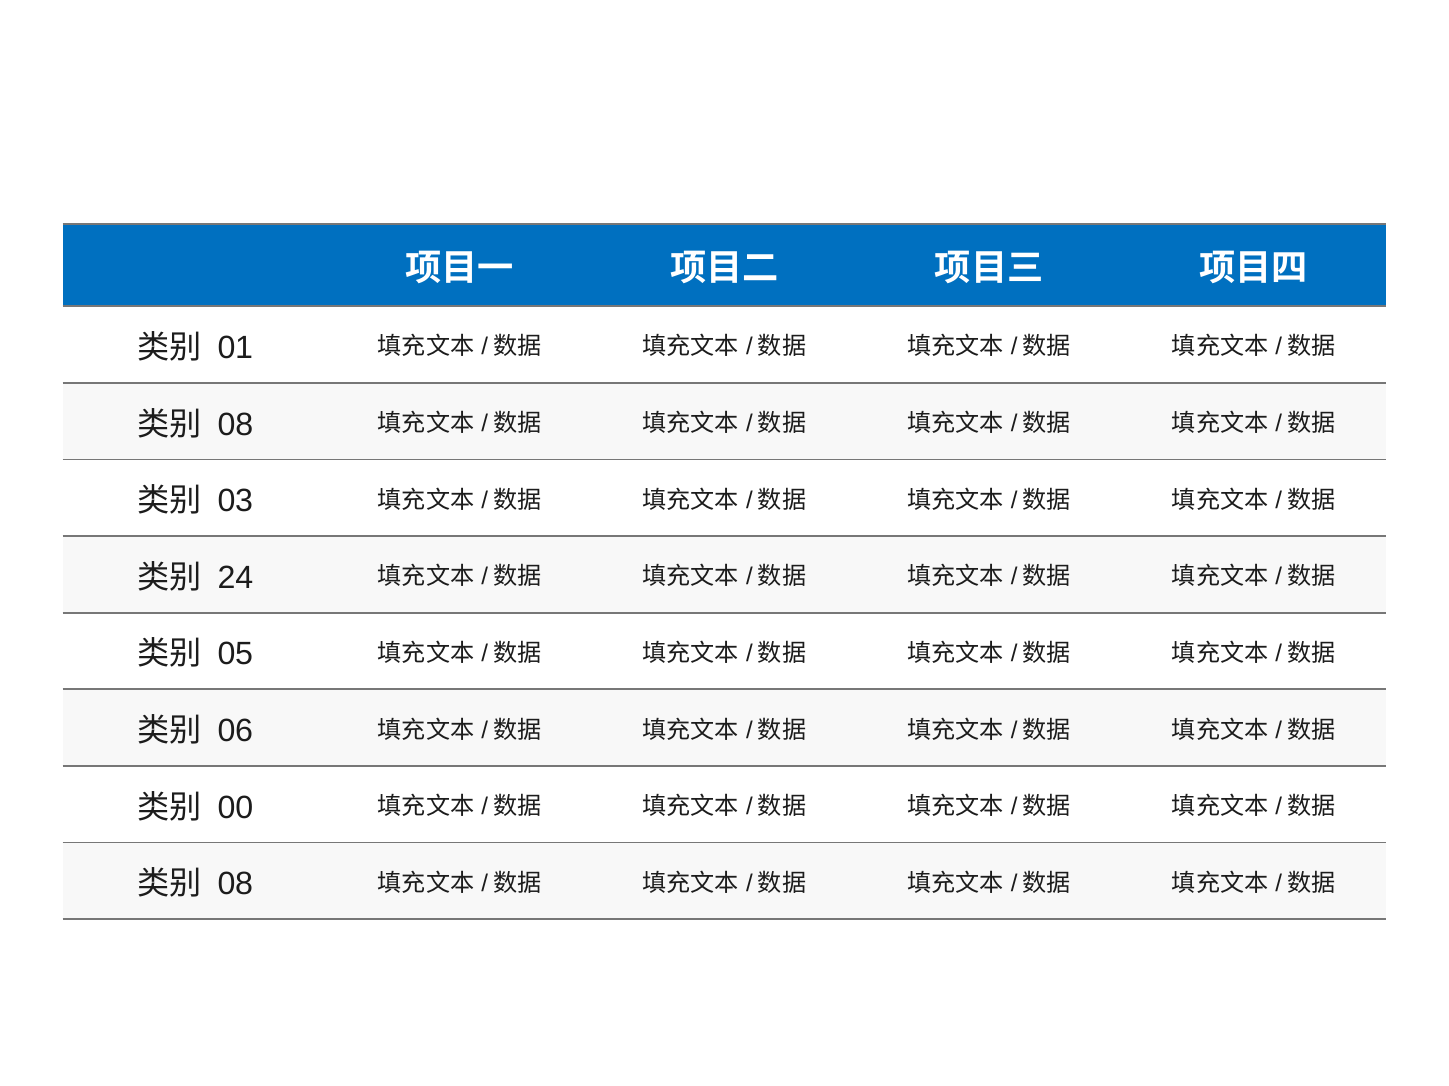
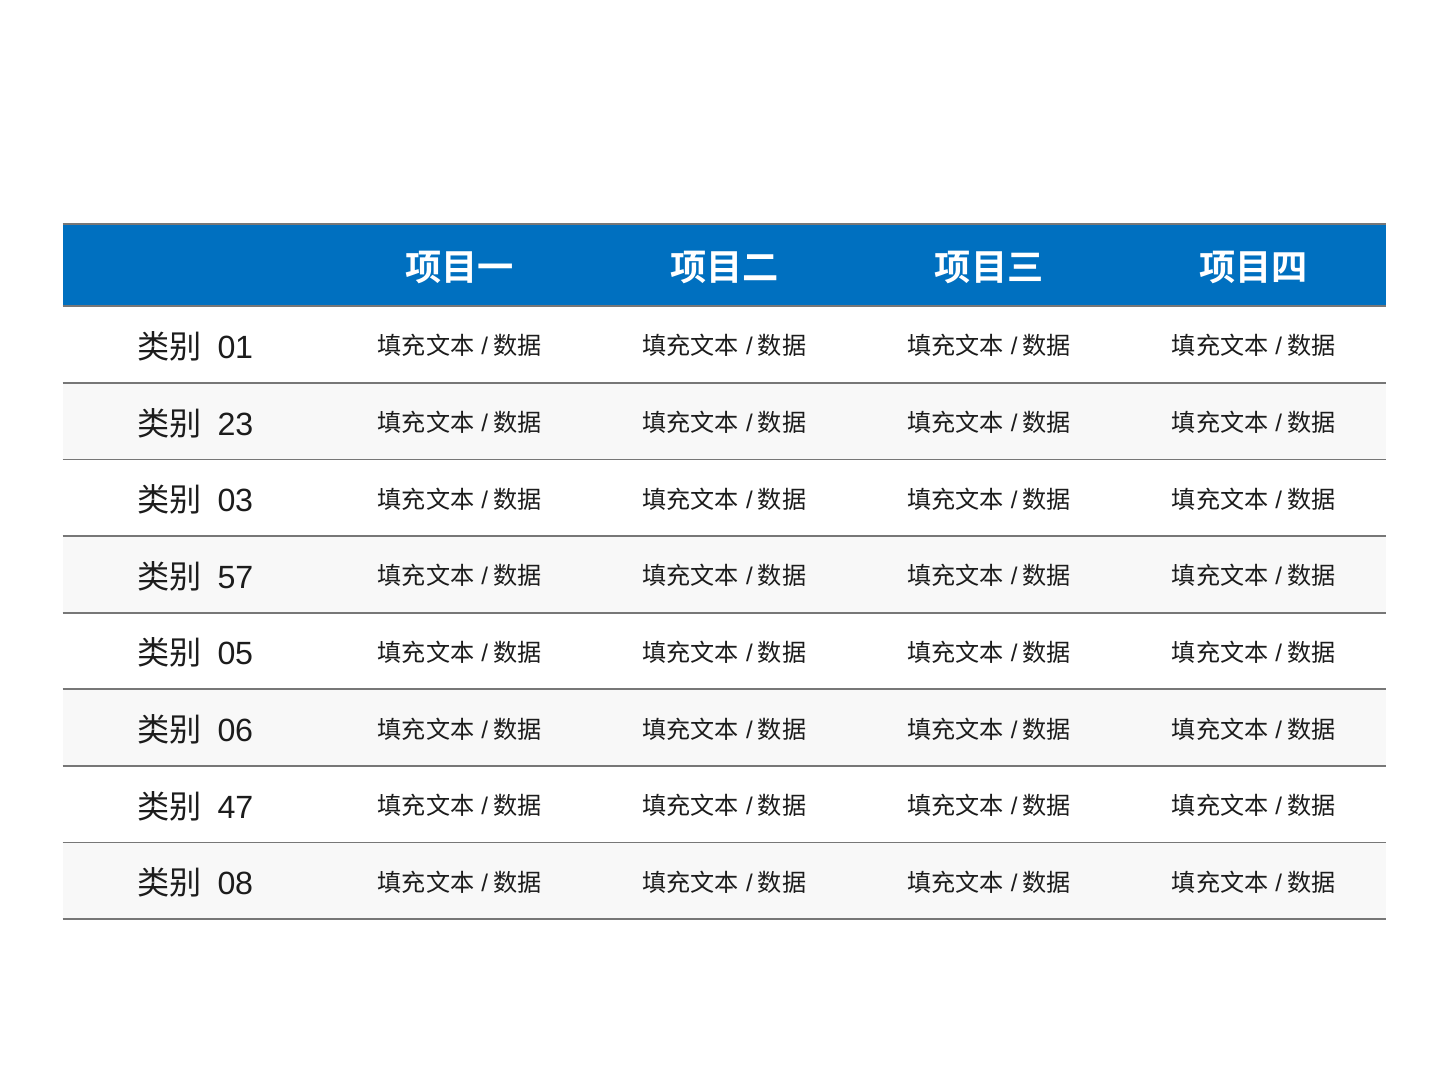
08 at (235, 425): 08 -> 23
24: 24 -> 57
00: 00 -> 47
